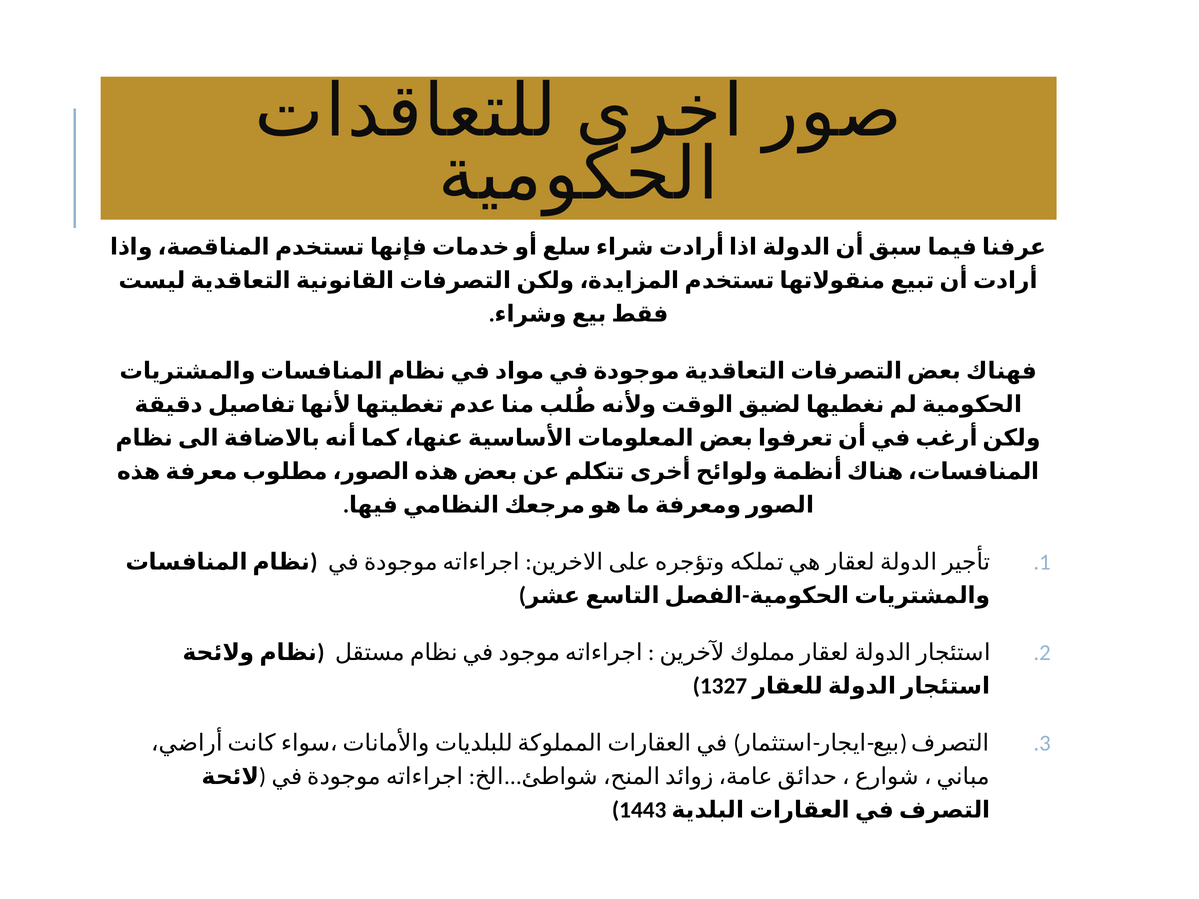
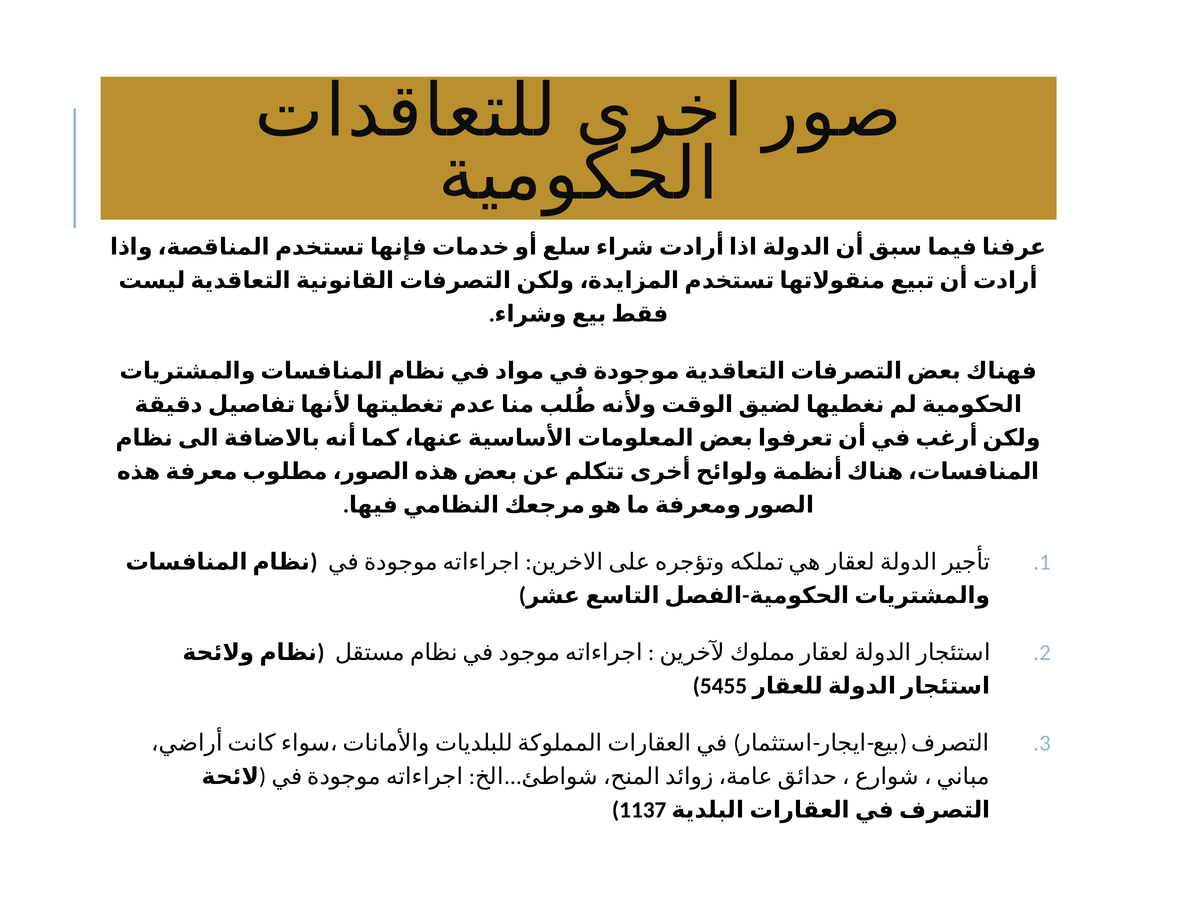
1327: 1327 -> 5455
1443: 1443 -> 1137
